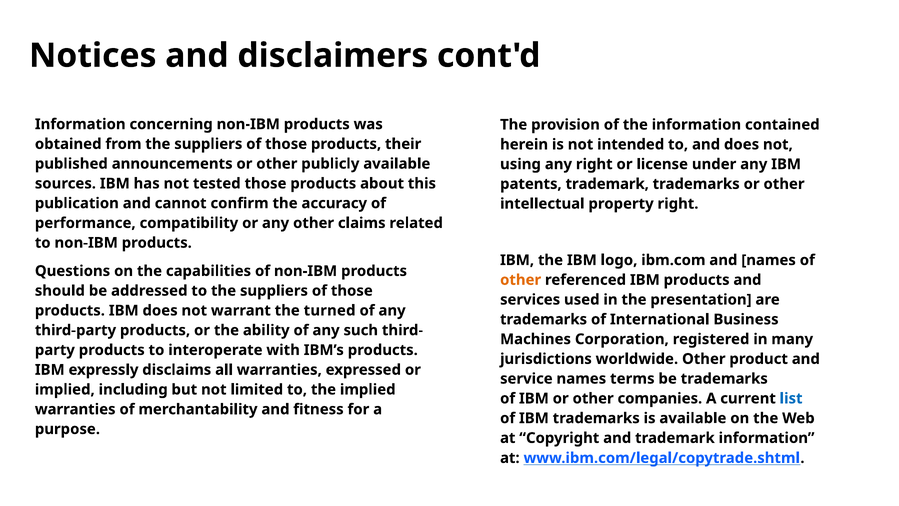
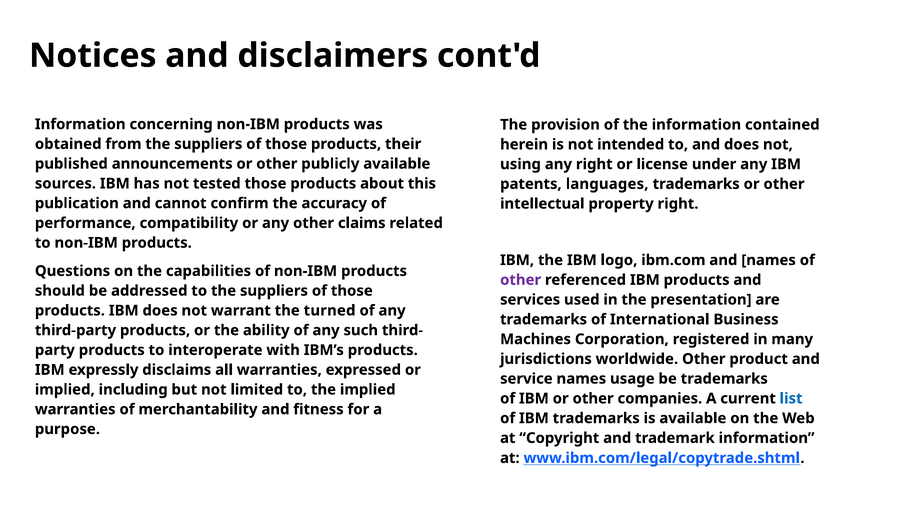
patents trademark: trademark -> languages
other at (521, 280) colour: orange -> purple
terms: terms -> usage
